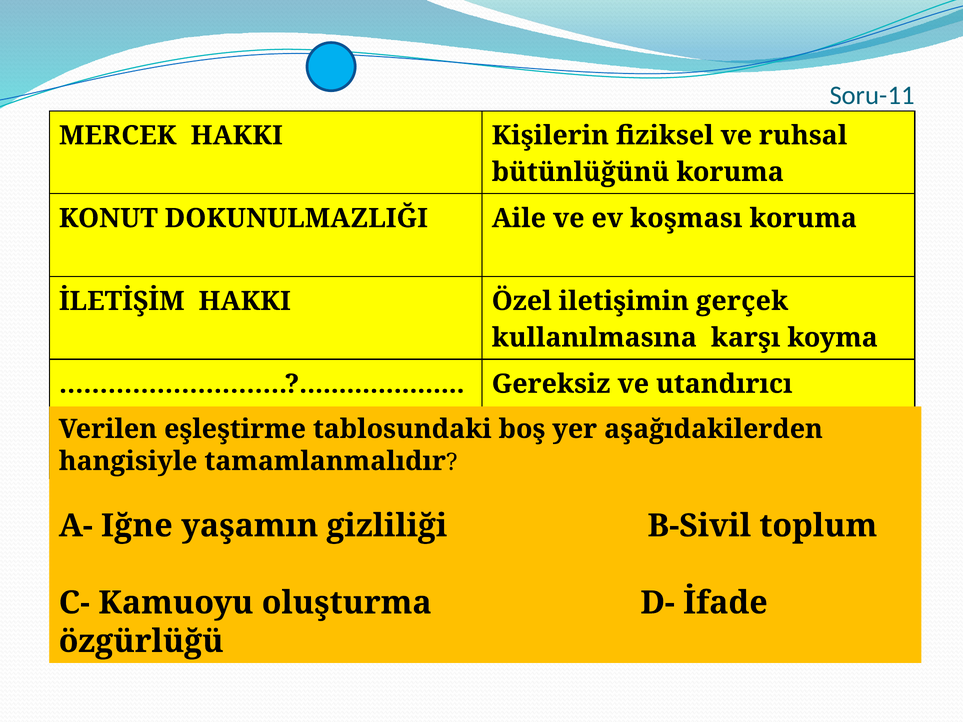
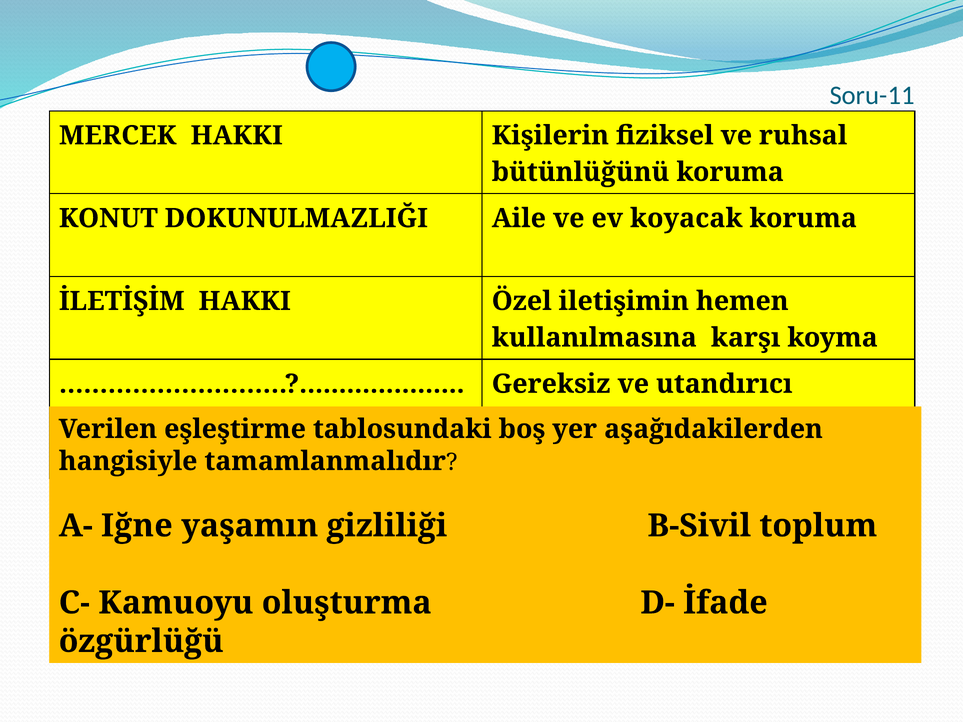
koşması: koşması -> koyacak
gerçek: gerçek -> hemen
